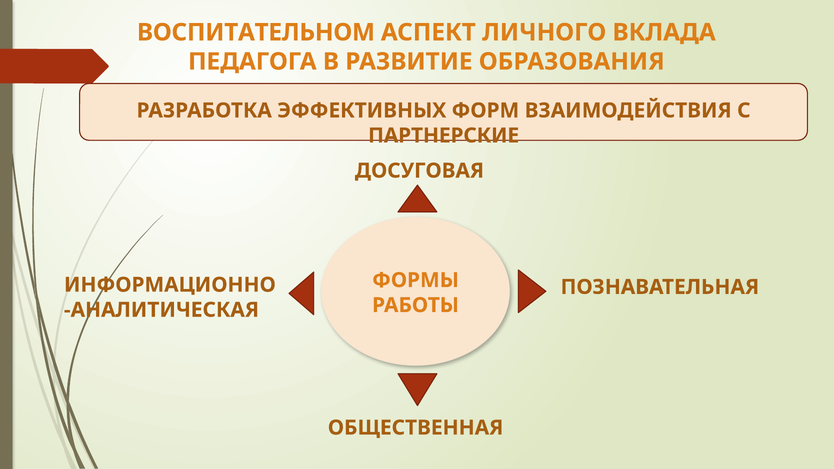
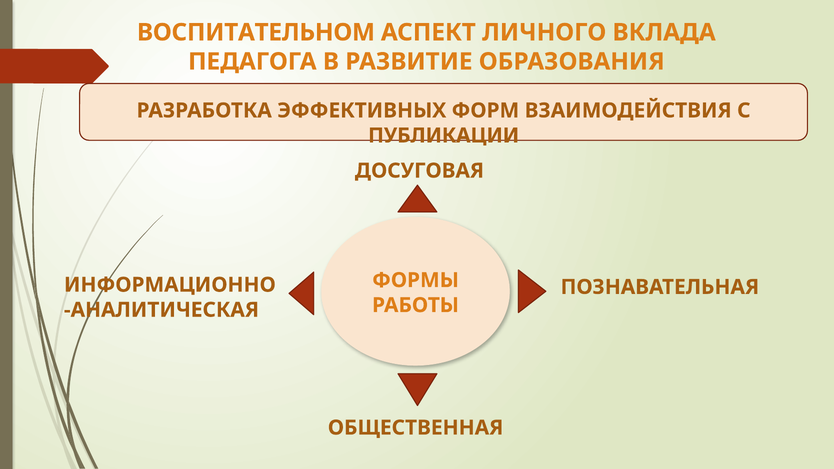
ПАРТНЕРСКИЕ: ПАРТНЕРСКИЕ -> ПУБЛИКАЦИИ
